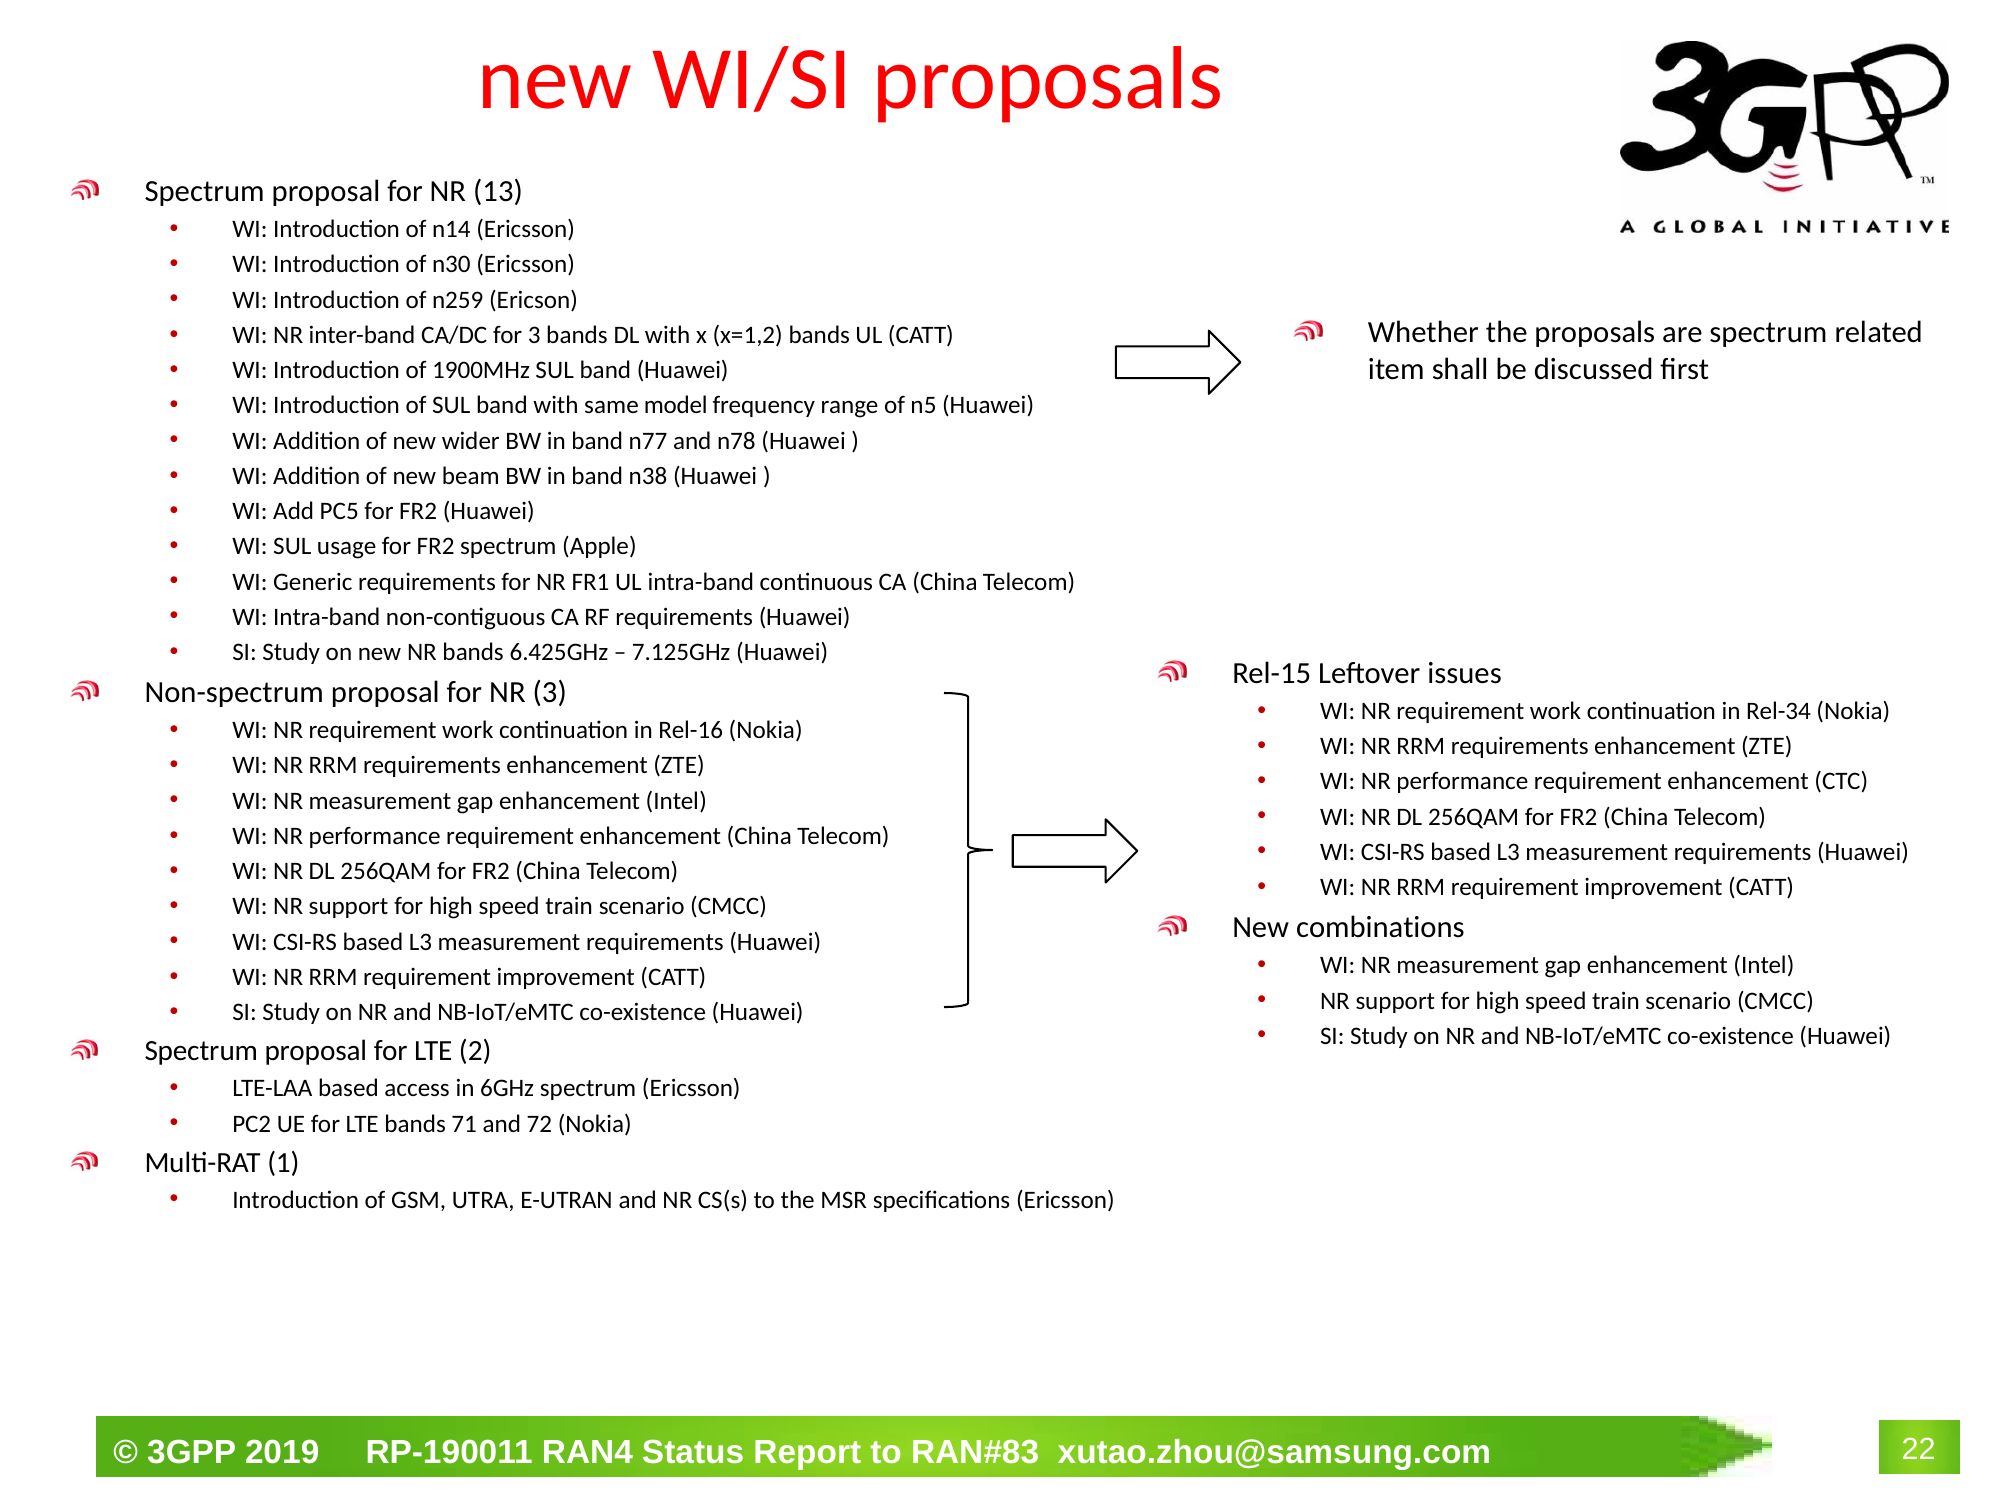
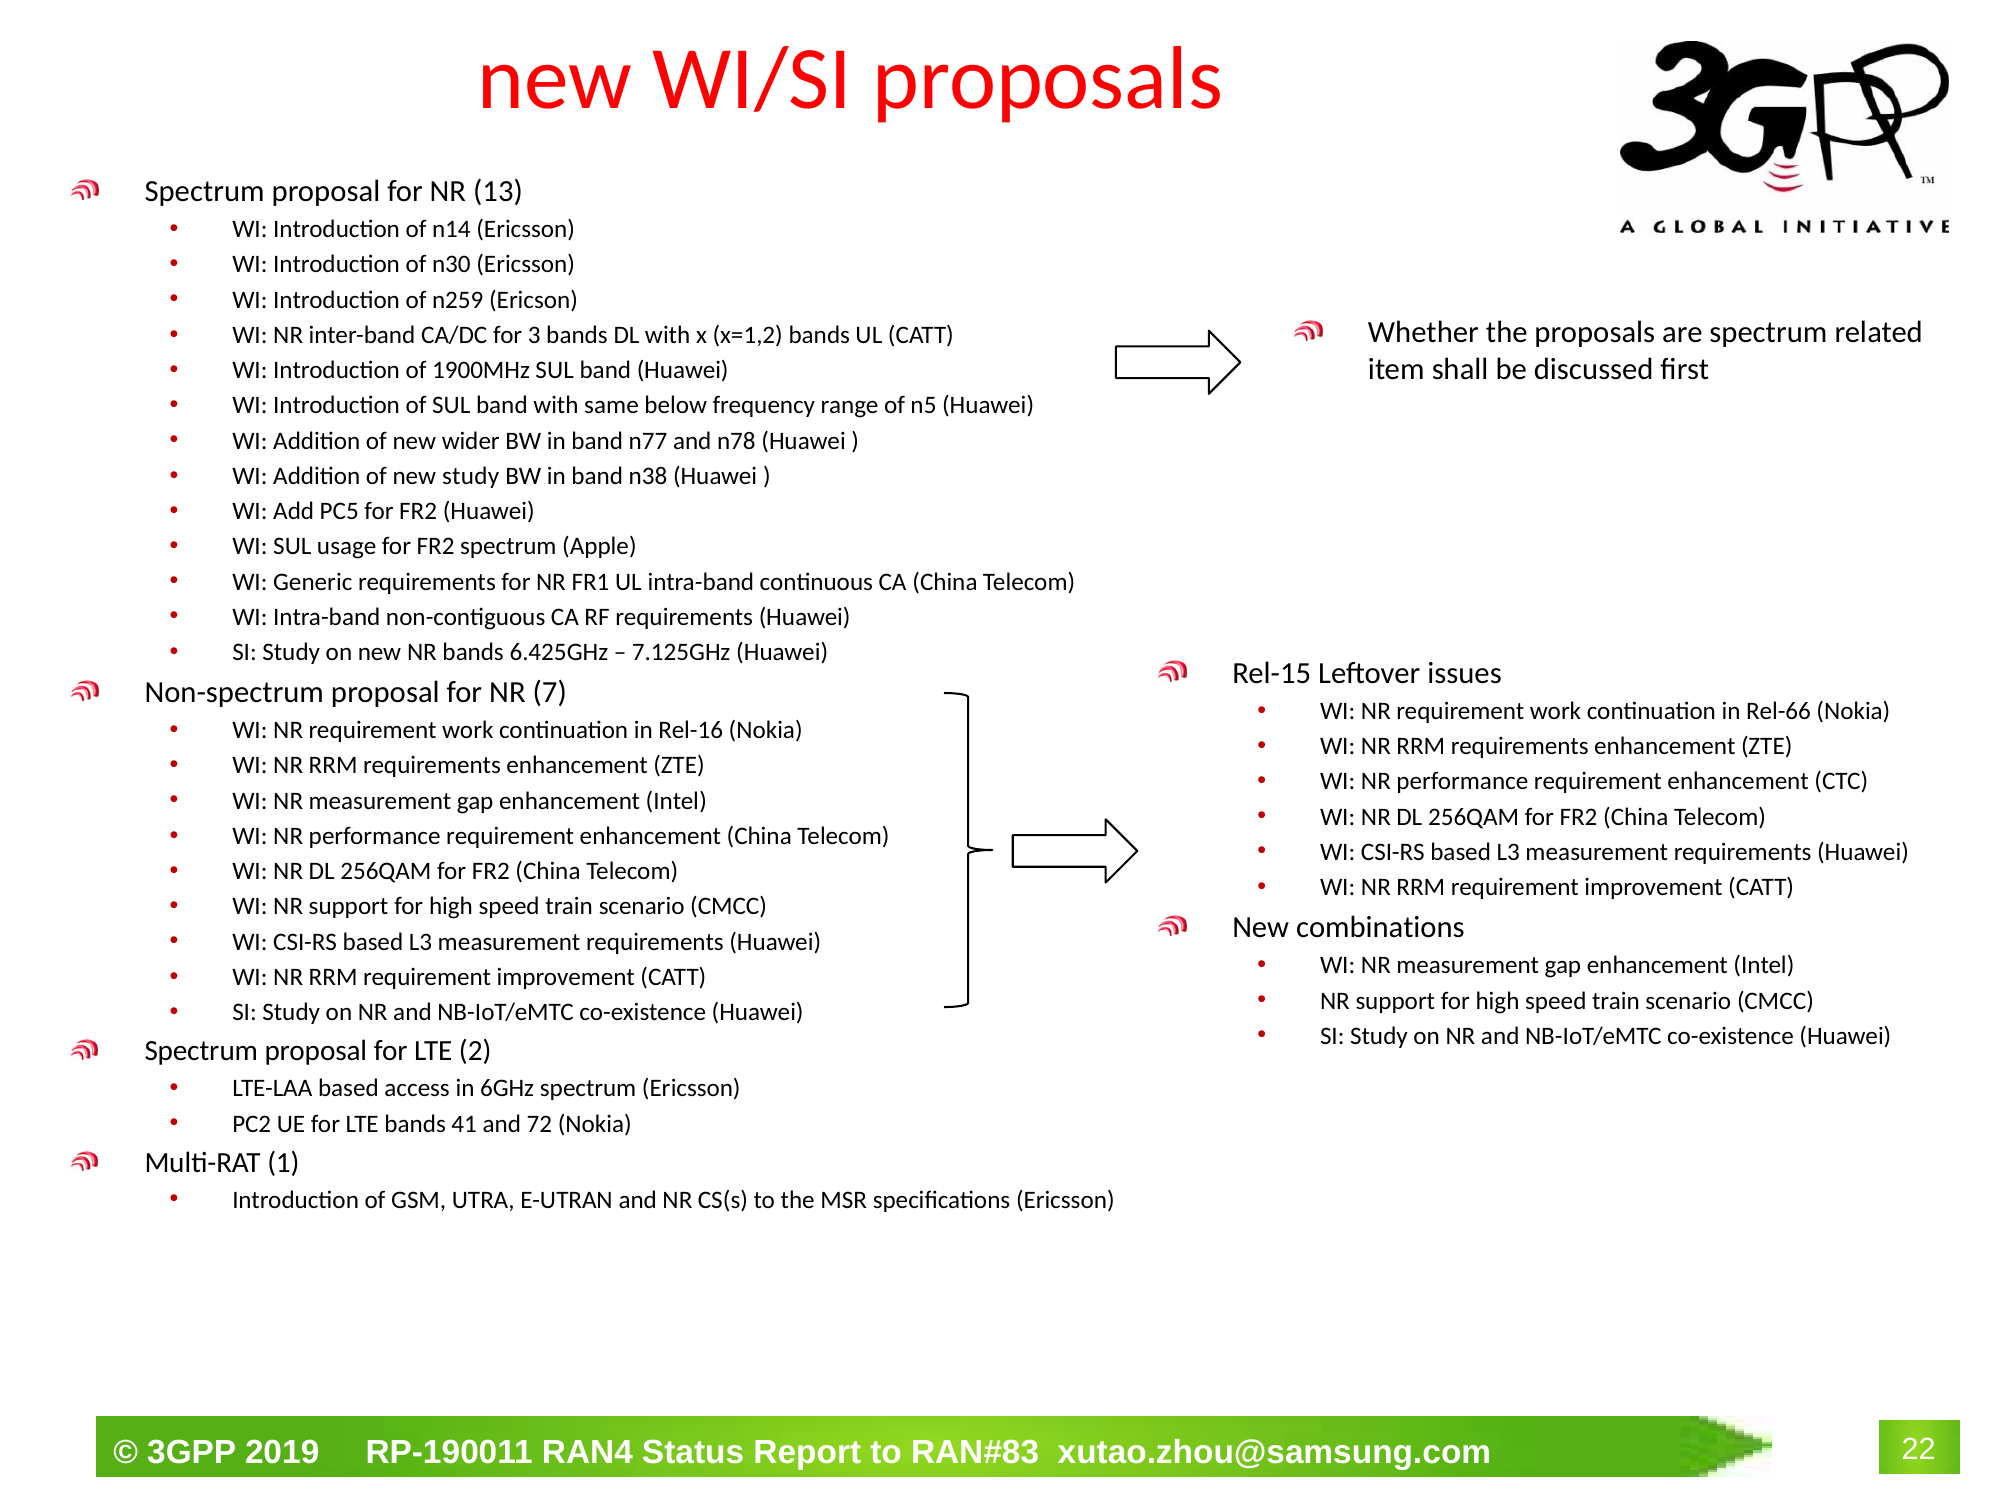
model: model -> below
new beam: beam -> study
NR 3: 3 -> 7
Rel-34: Rel-34 -> Rel-66
71: 71 -> 41
